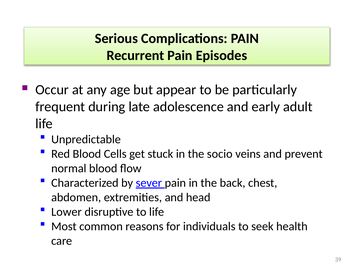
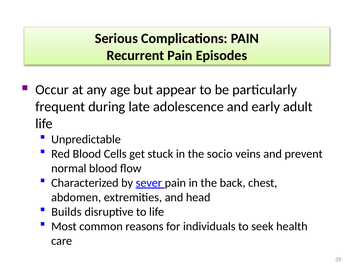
Lower: Lower -> Builds
